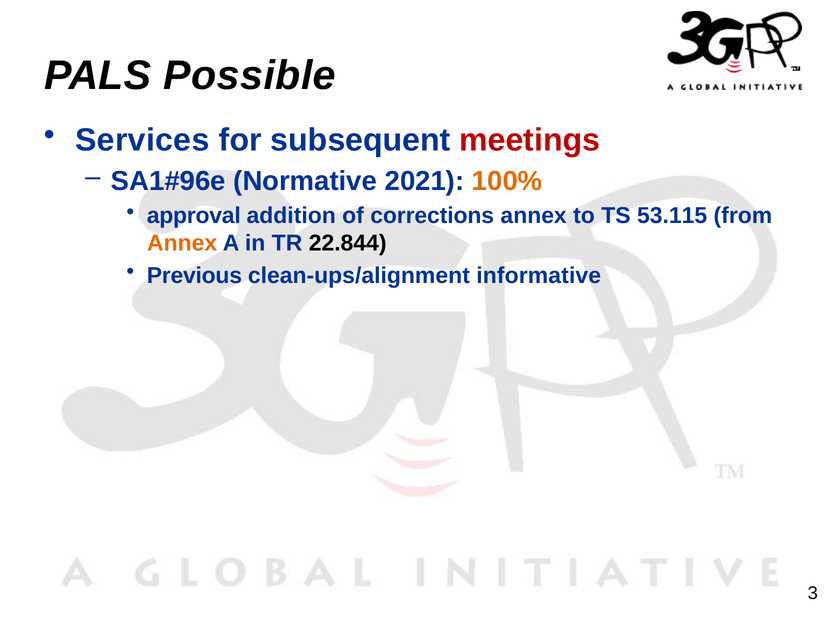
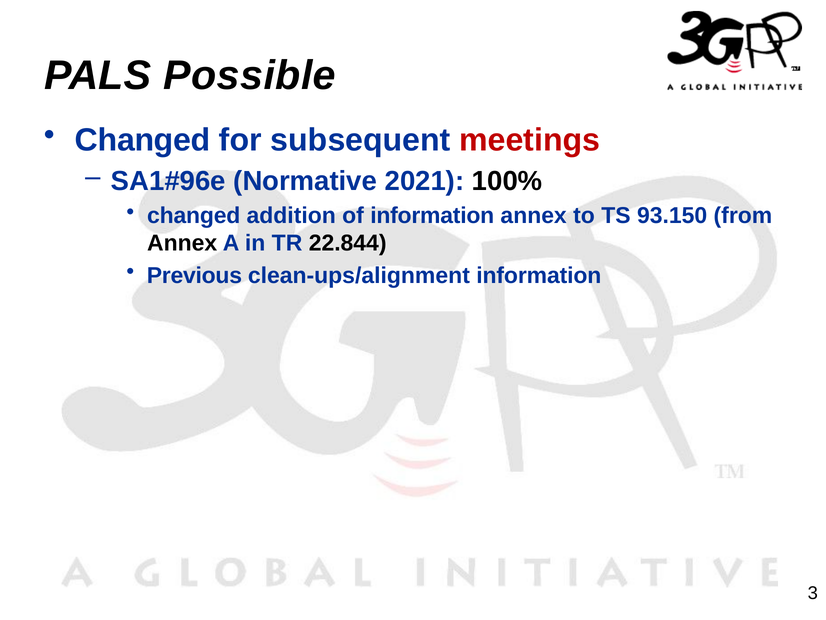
Services at (142, 140): Services -> Changed
100% colour: orange -> black
approval at (194, 216): approval -> changed
of corrections: corrections -> information
53.115: 53.115 -> 93.150
Annex at (182, 243) colour: orange -> black
clean-ups/alignment informative: informative -> information
